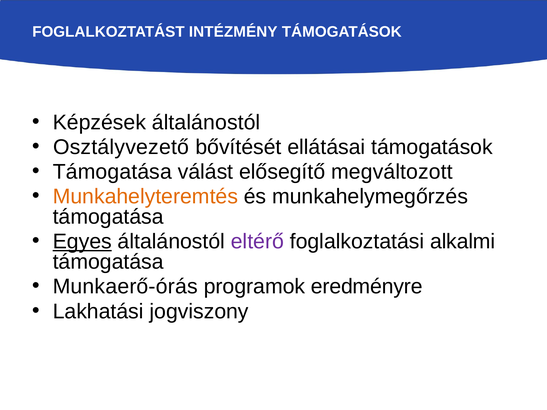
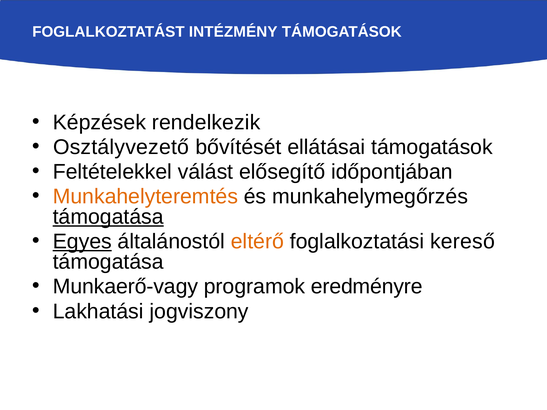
Képzések általánostól: általánostól -> rendelkezik
Támogatása at (112, 172): Támogatása -> Feltételekkel
megváltozott: megváltozott -> időpontjában
támogatása at (108, 217) underline: none -> present
eltérő colour: purple -> orange
alkalmi: alkalmi -> kereső
Munkaerő-órás: Munkaerő-órás -> Munkaerő-vagy
